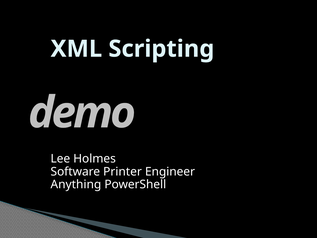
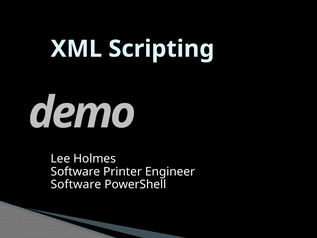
Anything at (76, 184): Anything -> Software
